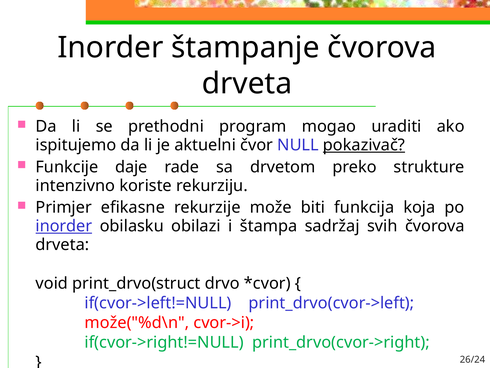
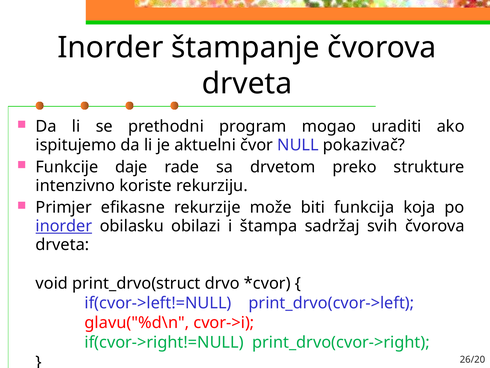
pokazivač underline: present -> none
može("%d\n: može("%d\n -> glavu("%d\n
26/24: 26/24 -> 26/20
